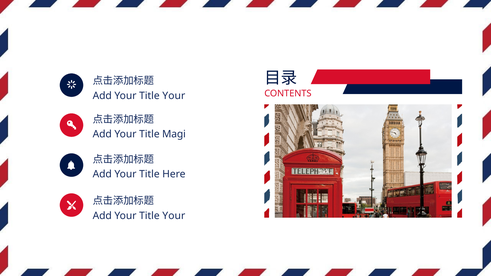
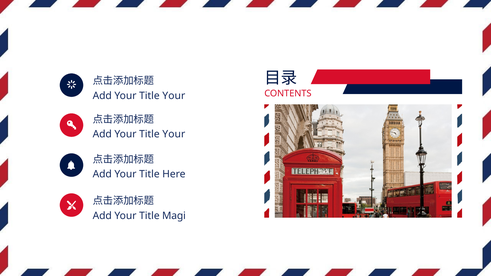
Magi at (174, 134): Magi -> Your
Your at (174, 216): Your -> Magi
